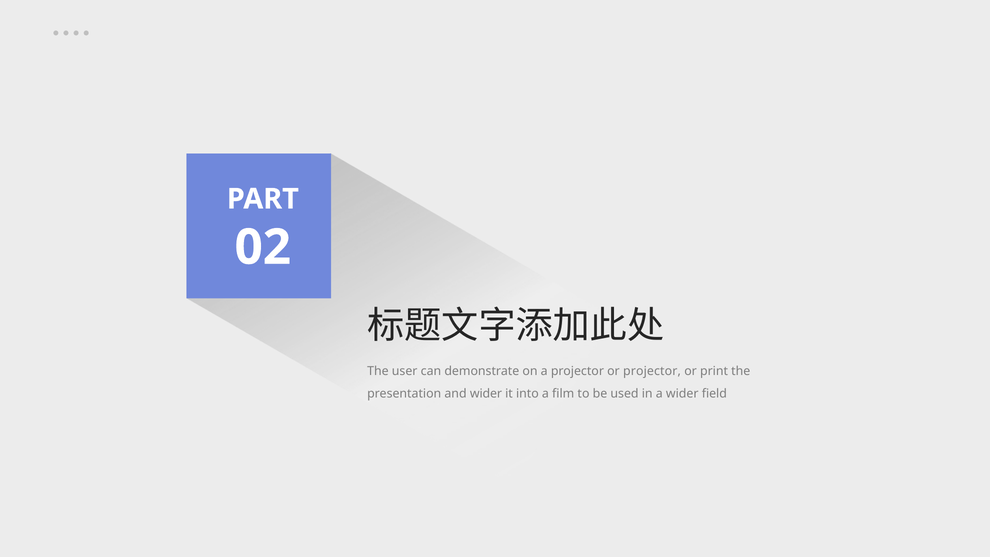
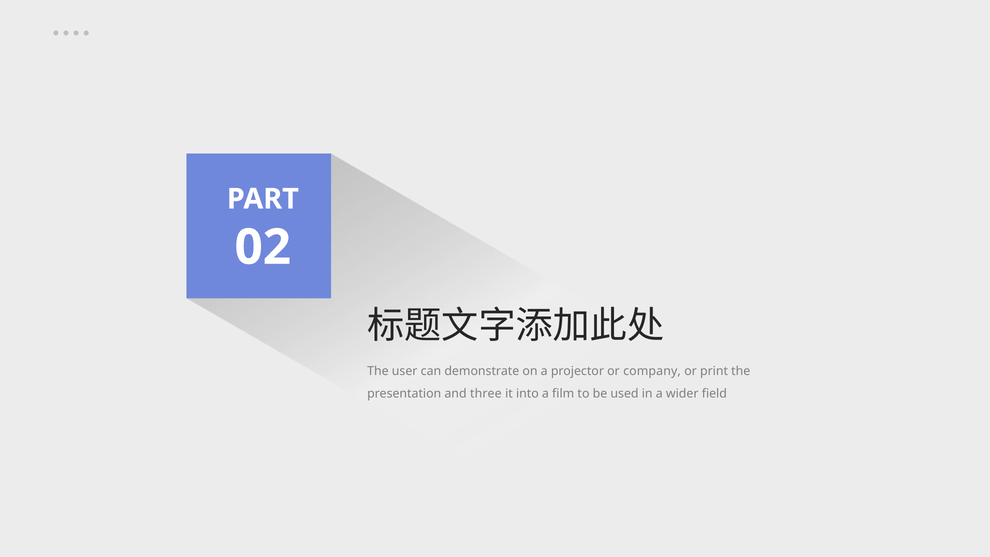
or projector: projector -> company
and wider: wider -> three
